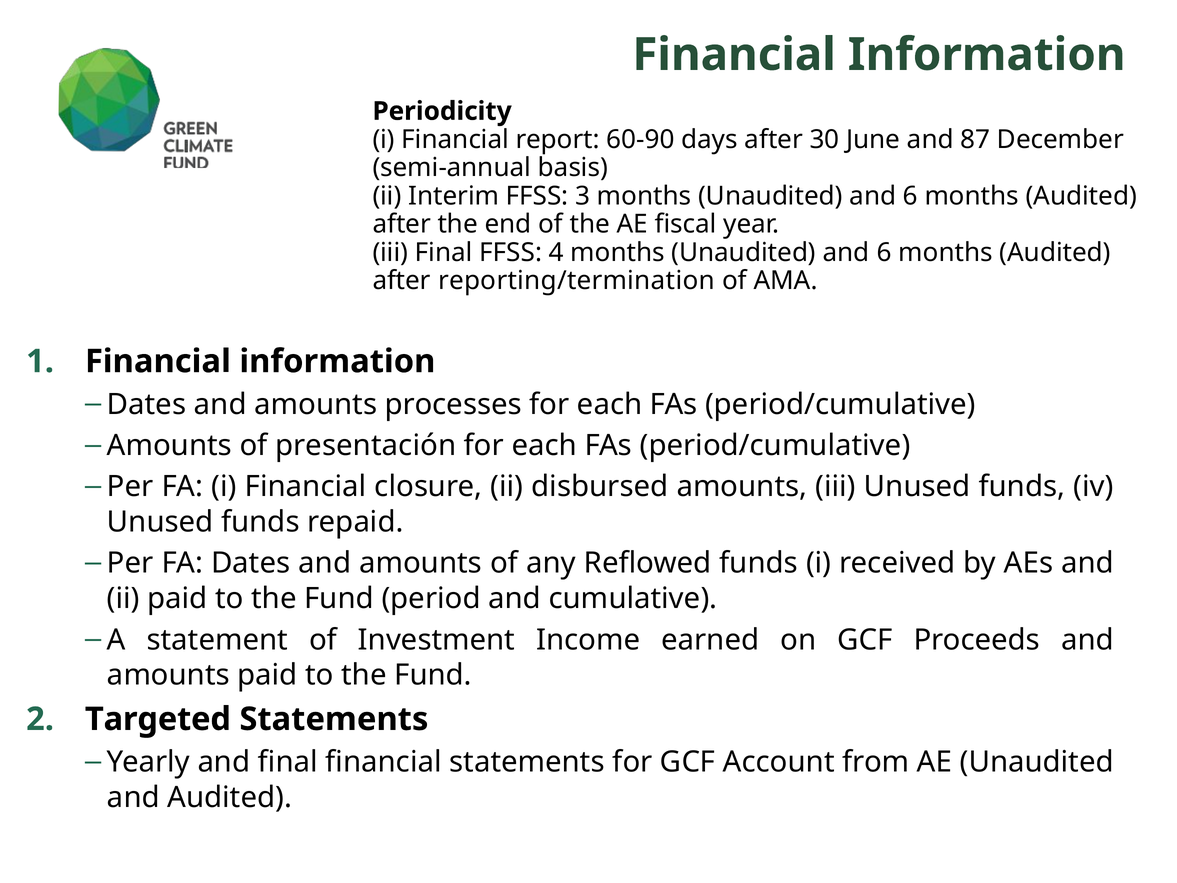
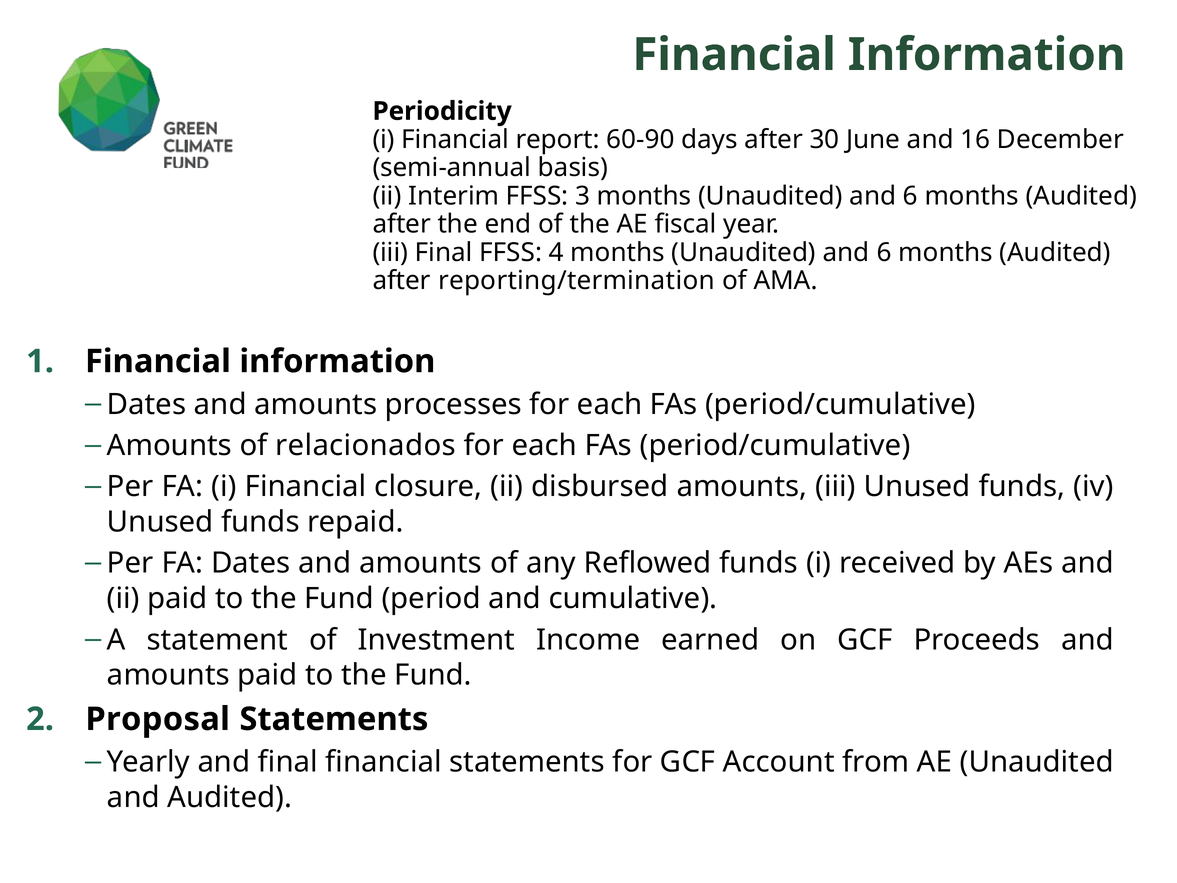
87: 87 -> 16
presentación: presentación -> relacionados
Targeted: Targeted -> Proposal
